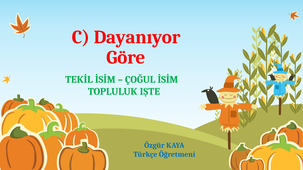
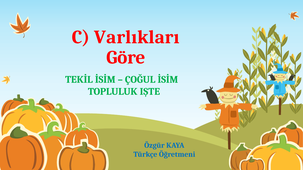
Dayanıyor: Dayanıyor -> Varlıkları
